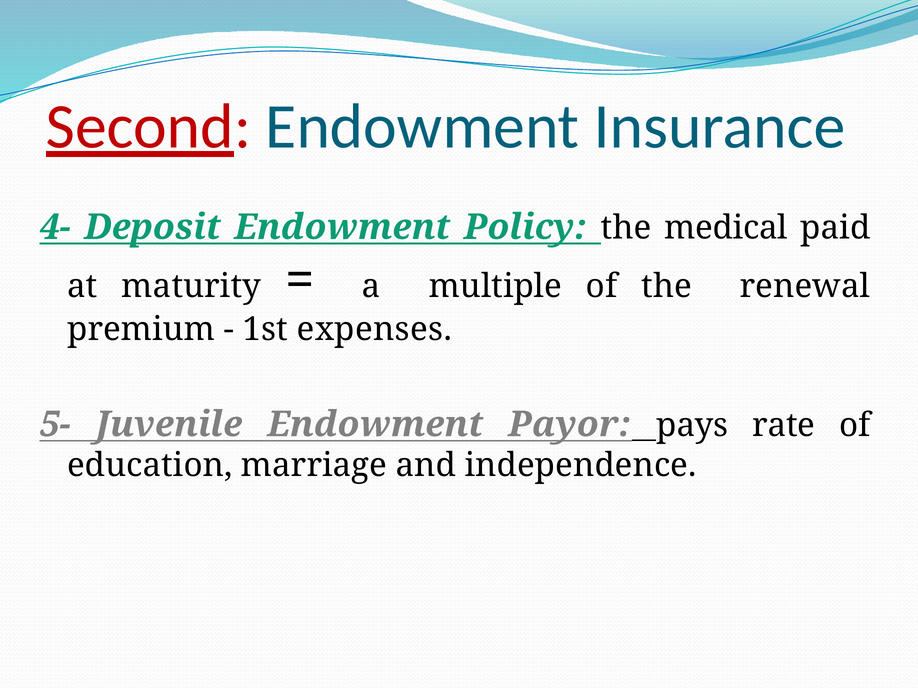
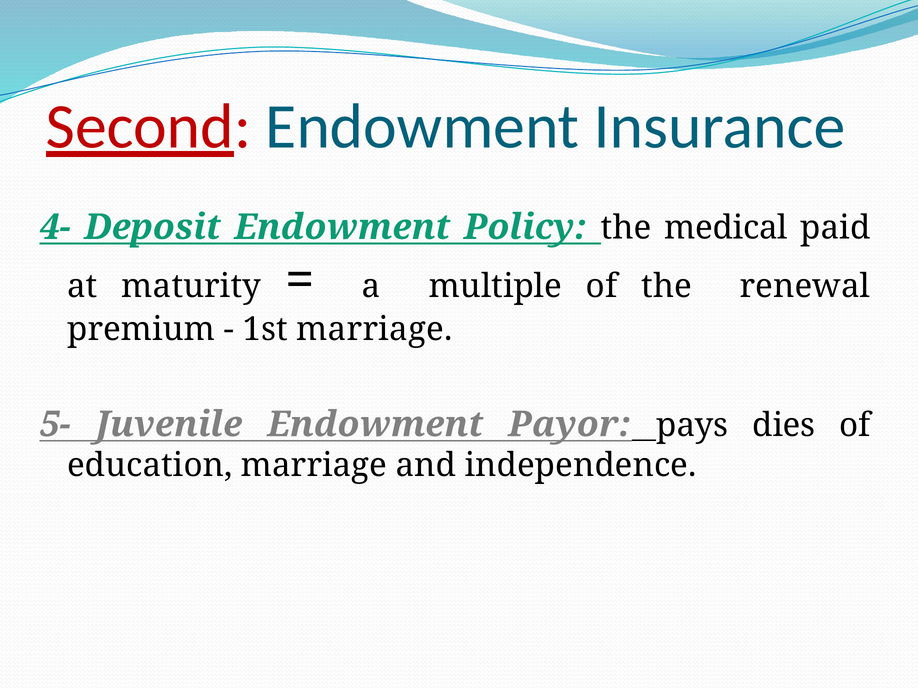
1st expenses: expenses -> marriage
rate: rate -> dies
